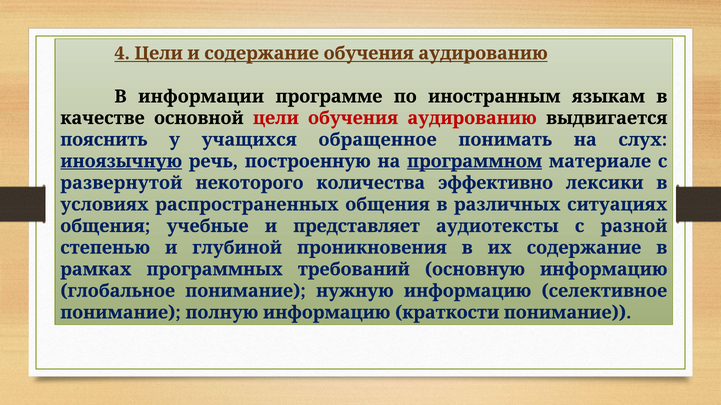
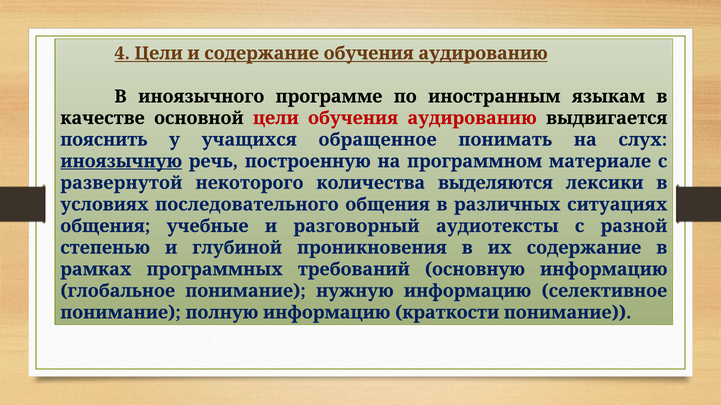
информации: информации -> иноязычного
программном underline: present -> none
эффективно: эффективно -> выделяются
распространенных: распространенных -> последовaтельного
представляет: представляет -> разговорный
